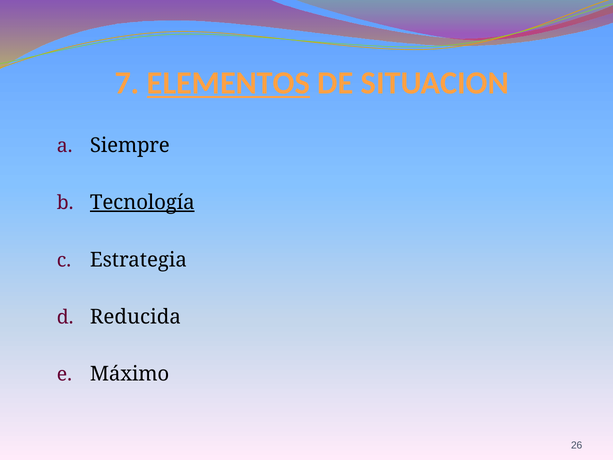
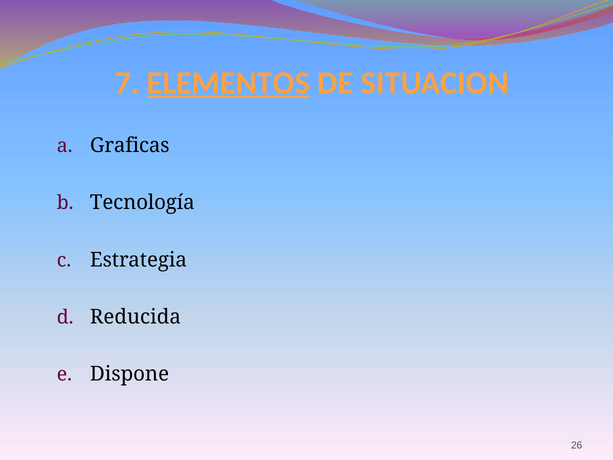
Siempre: Siempre -> Graficas
Tecnología underline: present -> none
Máximo: Máximo -> Dispone
